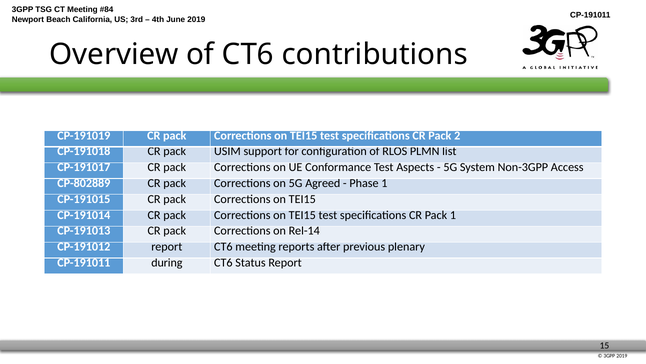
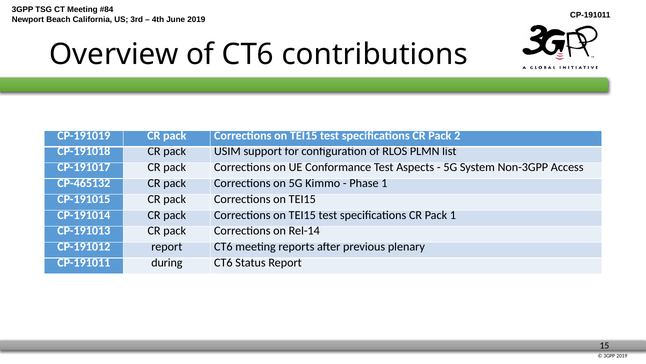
CP-802889: CP-802889 -> CP-465132
Agreed: Agreed -> Kimmo
